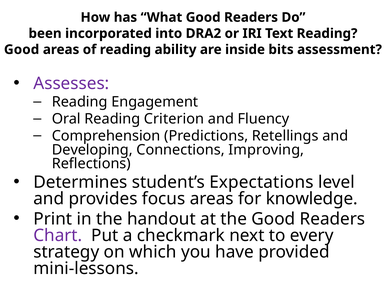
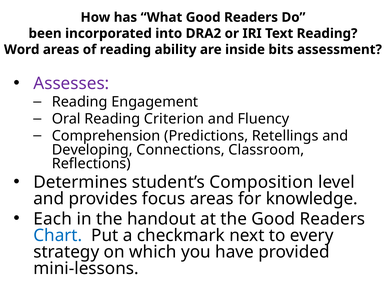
Good at (22, 49): Good -> Word
Improving: Improving -> Classroom
Expectations: Expectations -> Composition
Print: Print -> Each
Chart colour: purple -> blue
